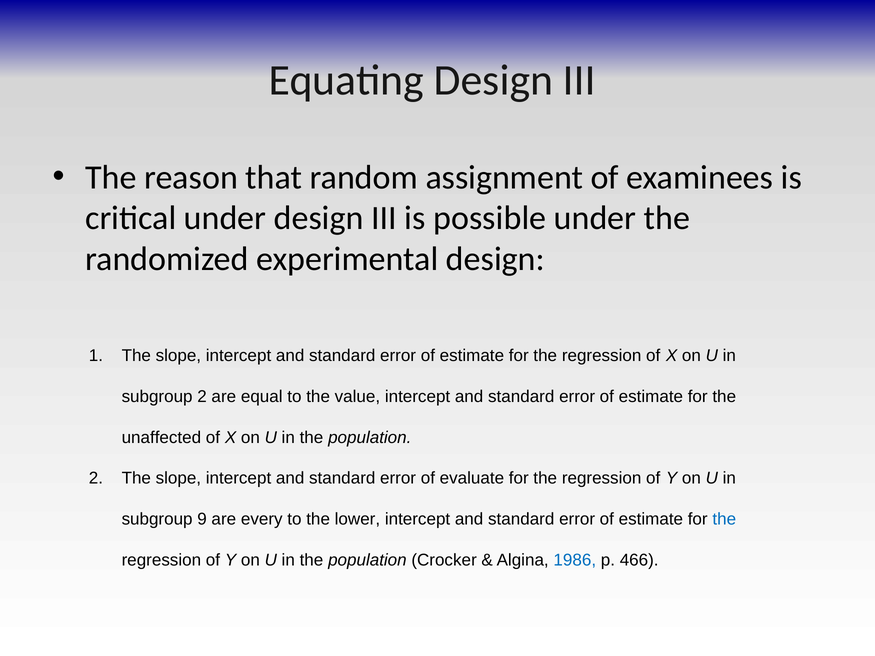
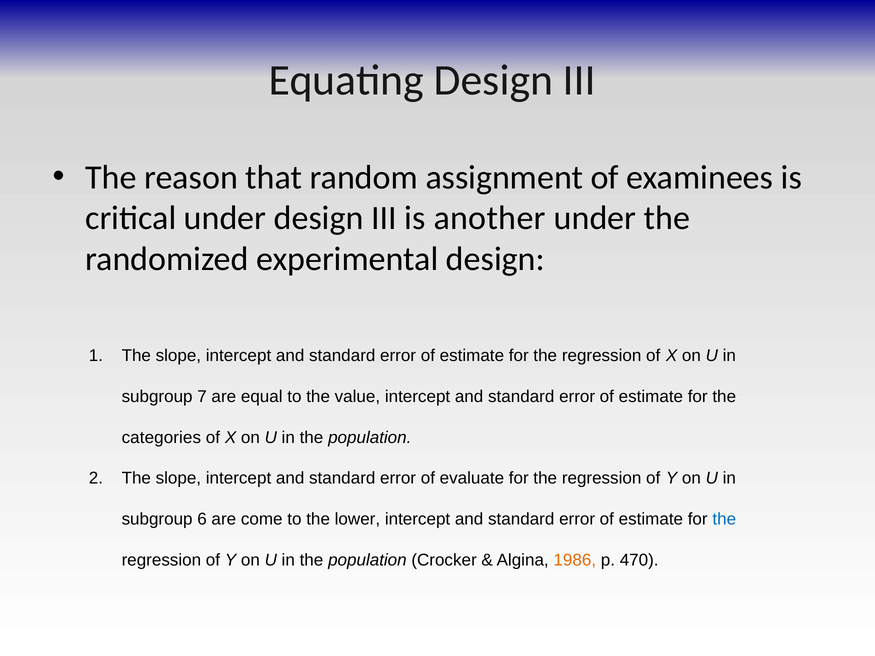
possible: possible -> another
subgroup 2: 2 -> 7
unaffected: unaffected -> categories
9: 9 -> 6
every: every -> come
1986 colour: blue -> orange
466: 466 -> 470
